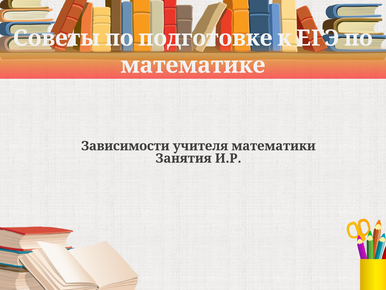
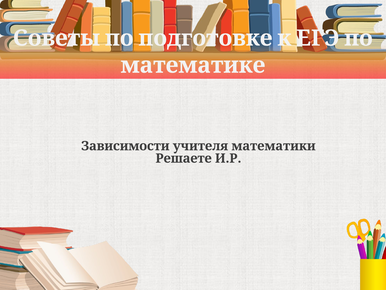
Занятия: Занятия -> Решаете
